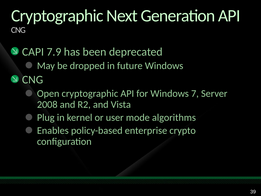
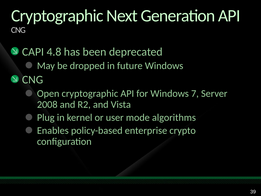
7.9: 7.9 -> 4.8
